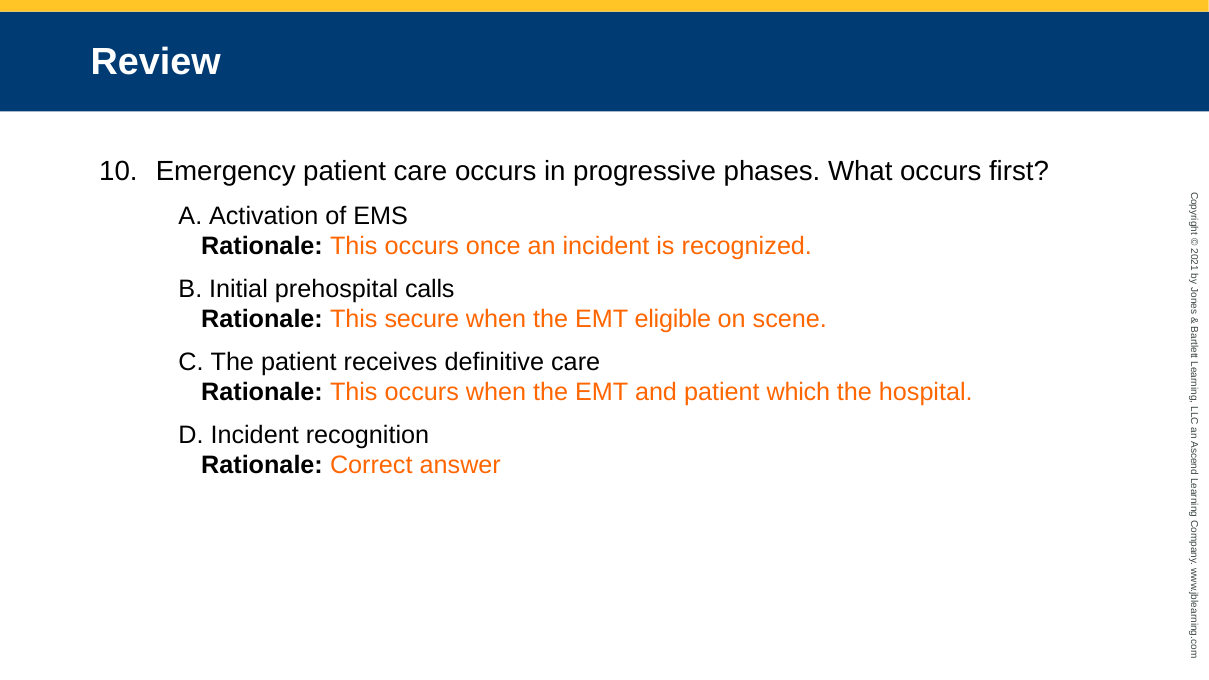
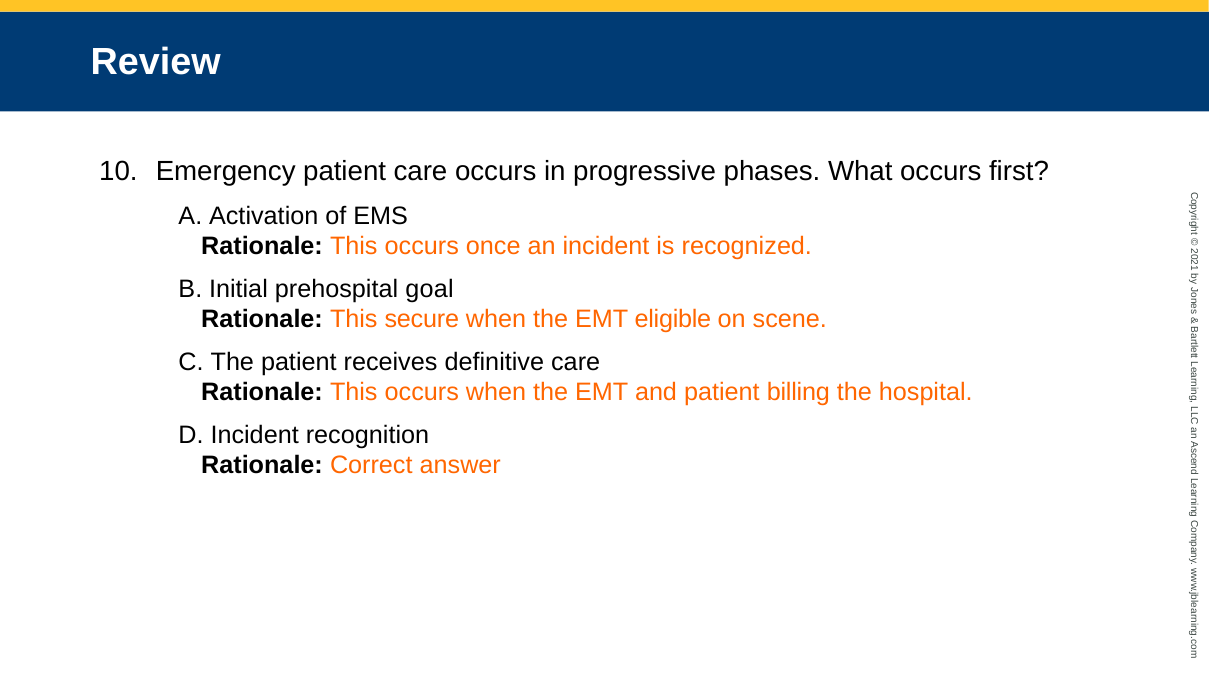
calls: calls -> goal
which: which -> billing
